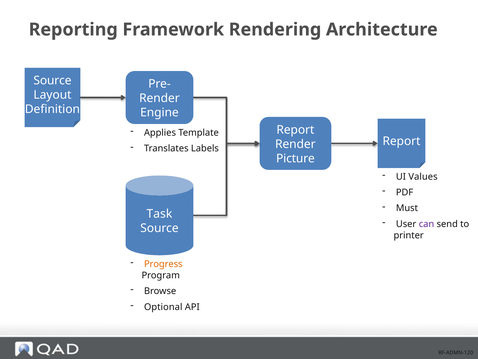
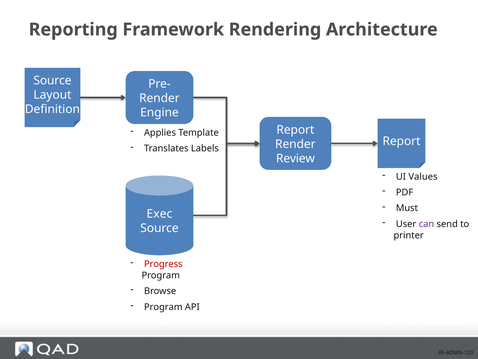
Picture: Picture -> Review
Task: Task -> Exec
Progress colour: orange -> red
Optional at (163, 307): Optional -> Program
